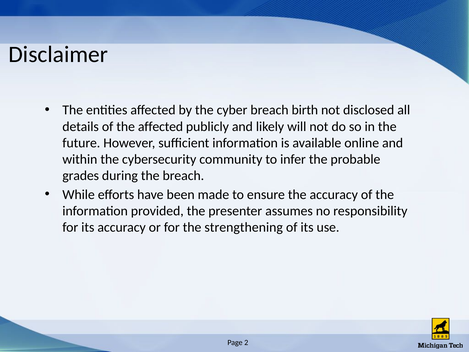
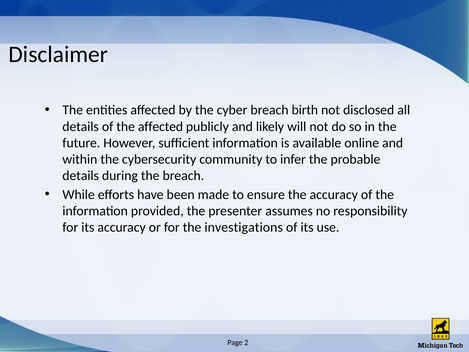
grades at (81, 176): grades -> details
strengthening: strengthening -> investigations
